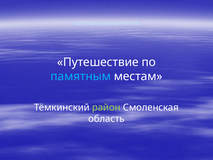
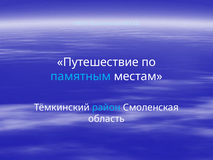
район colour: light green -> light blue
